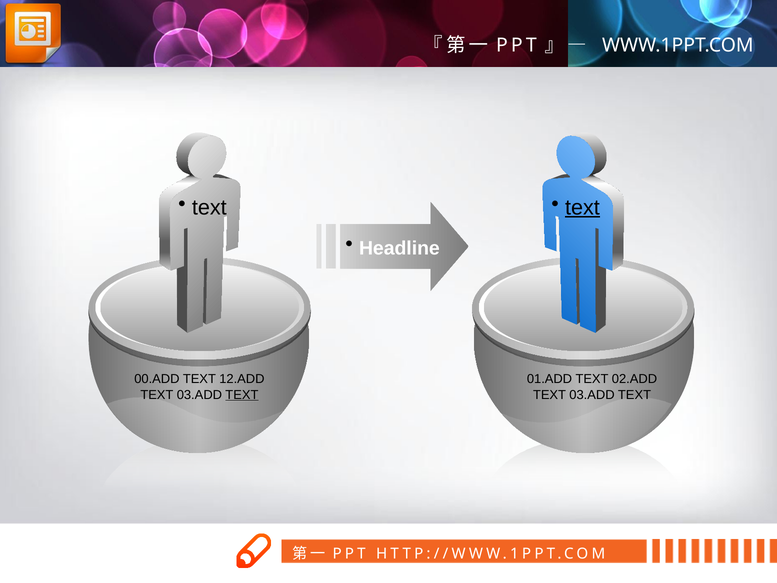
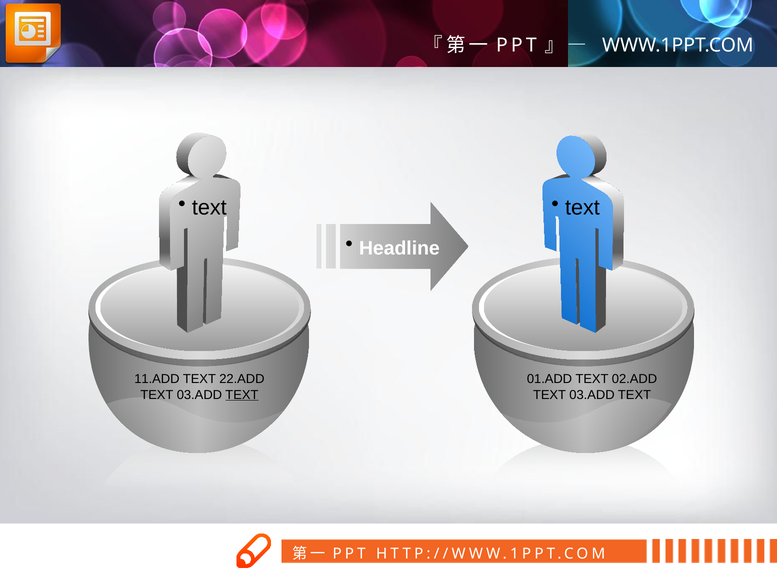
text at (582, 207) underline: present -> none
00.ADD: 00.ADD -> 11.ADD
12.ADD: 12.ADD -> 22.ADD
